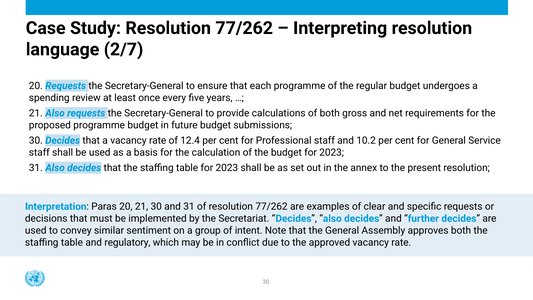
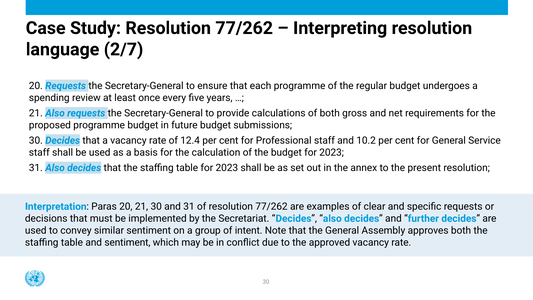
and regulatory: regulatory -> sentiment
